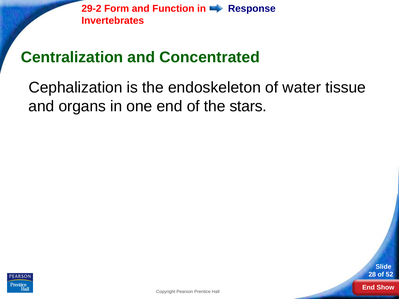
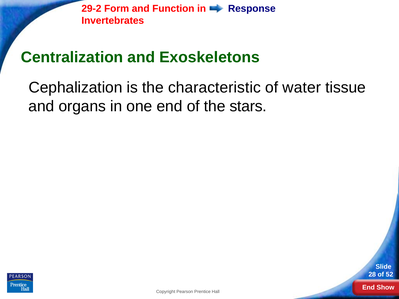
Concentrated: Concentrated -> Exoskeletons
endoskeleton: endoskeleton -> characteristic
